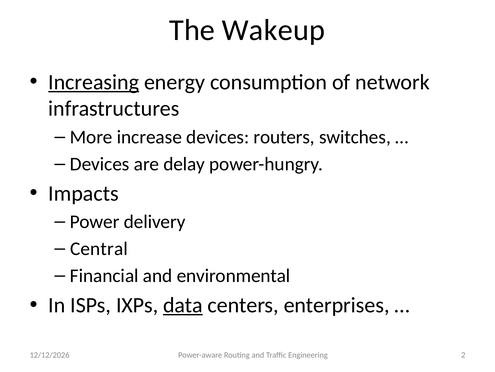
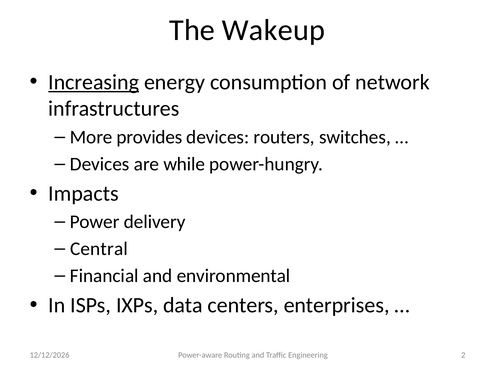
increase: increase -> provides
delay: delay -> while
data underline: present -> none
